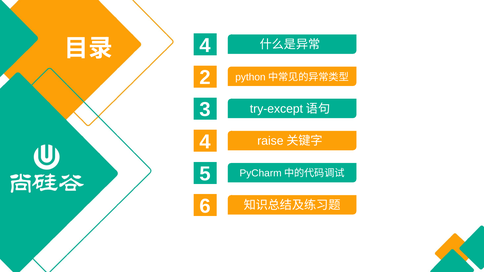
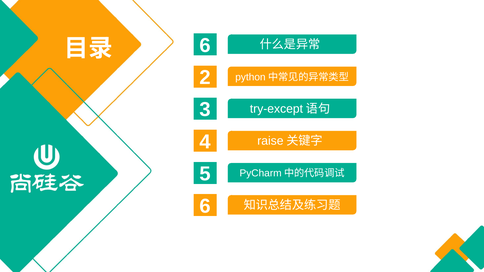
4 at (205, 45): 4 -> 6
